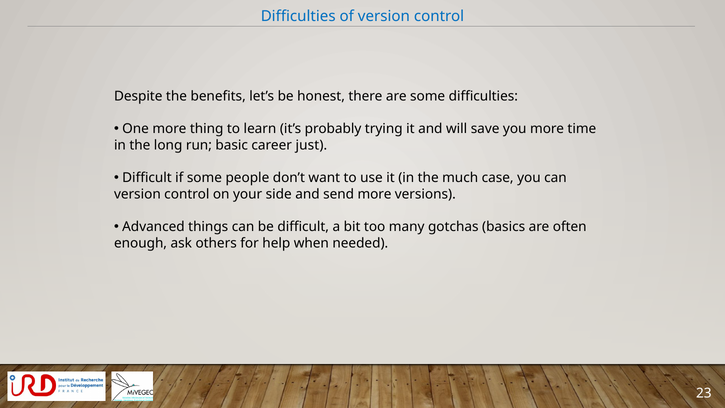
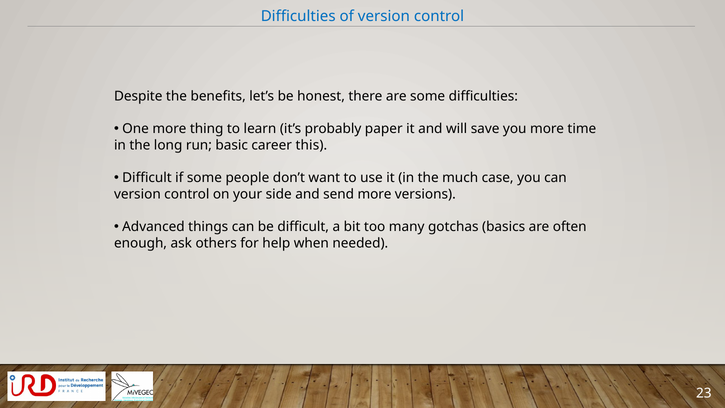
trying: trying -> paper
just: just -> this
